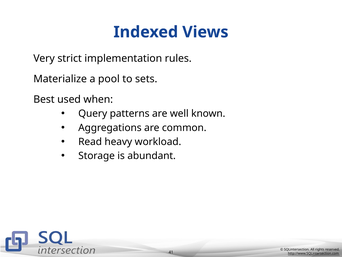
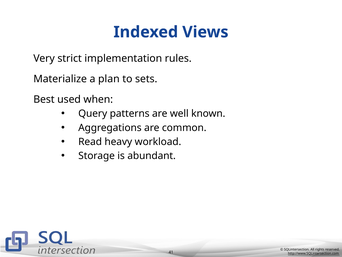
pool: pool -> plan
